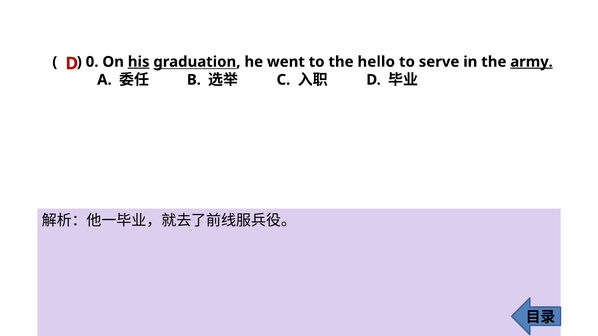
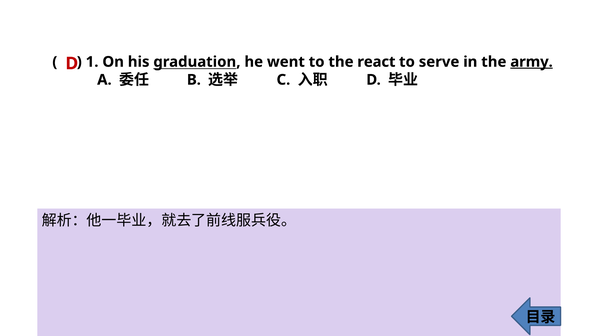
0: 0 -> 1
his underline: present -> none
hello: hello -> react
